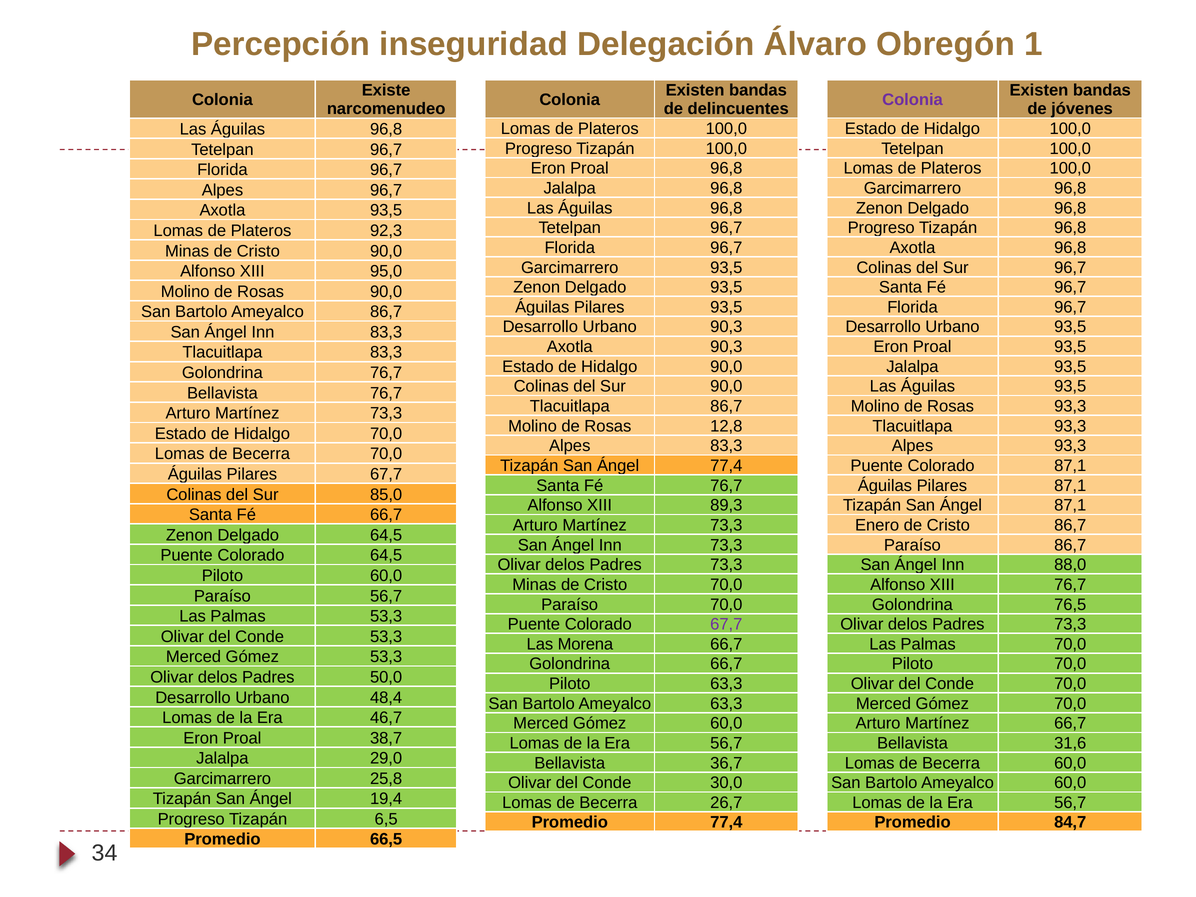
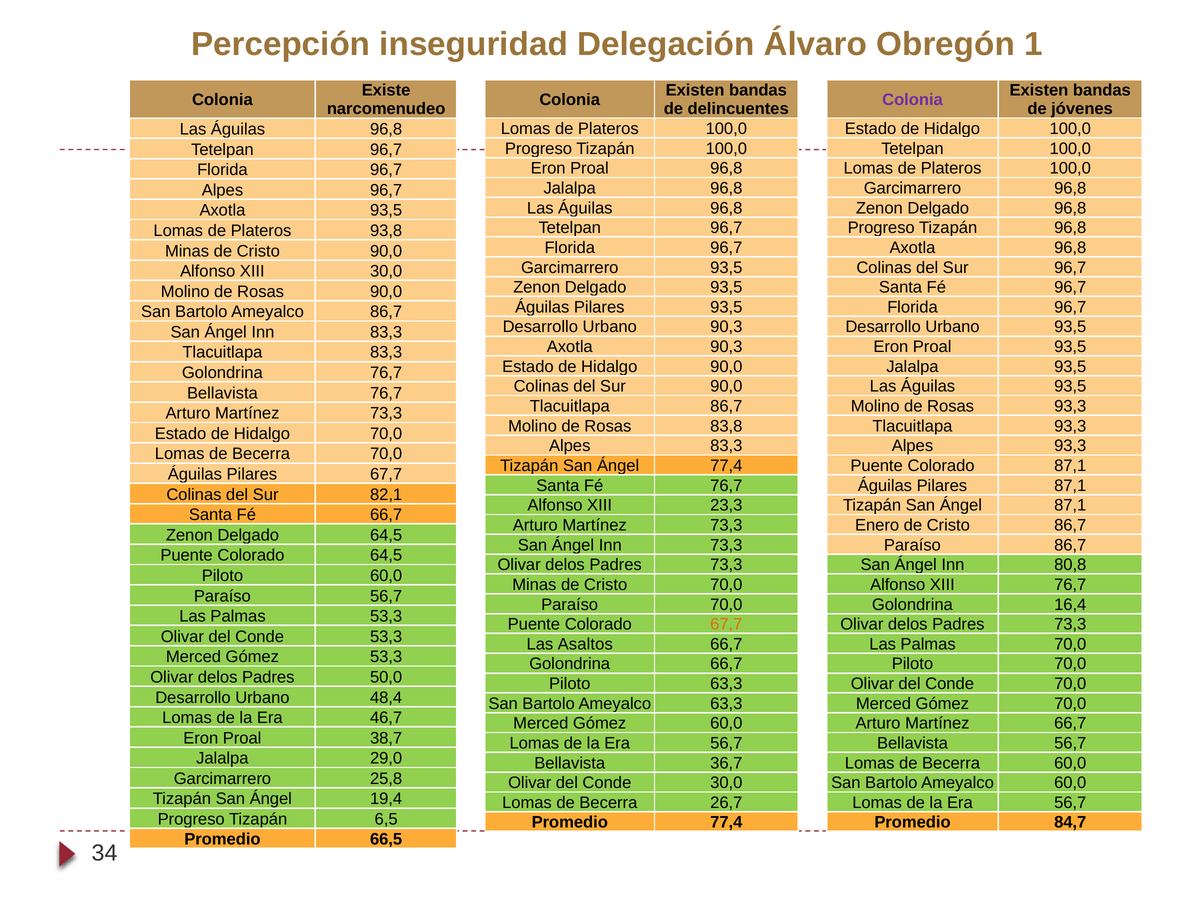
92,3: 92,3 -> 93,8
XIII 95,0: 95,0 -> 30,0
12,8: 12,8 -> 83,8
85,0: 85,0 -> 82,1
89,3: 89,3 -> 23,3
88,0: 88,0 -> 80,8
76,5: 76,5 -> 16,4
67,7 at (726, 624) colour: purple -> orange
Morena: Morena -> Asaltos
Bellavista 31,6: 31,6 -> 56,7
